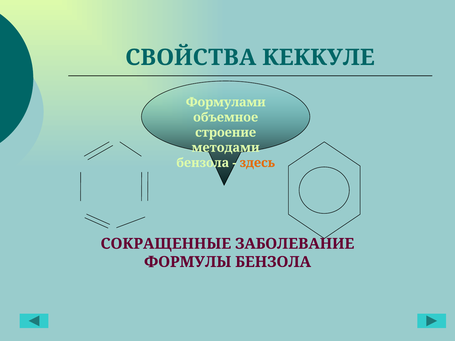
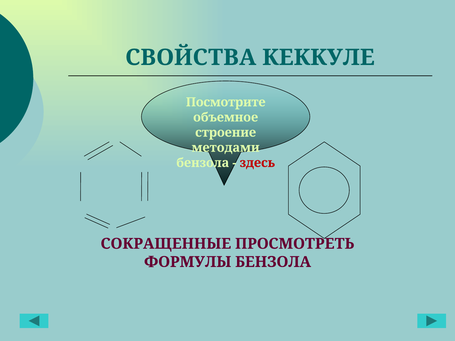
Формулами: Формулами -> Посмотрите
здесь colour: orange -> red
ЗАБОЛЕВАНИЕ: ЗАБОЛЕВАНИЕ -> ПРОСМОТРЕТЬ
